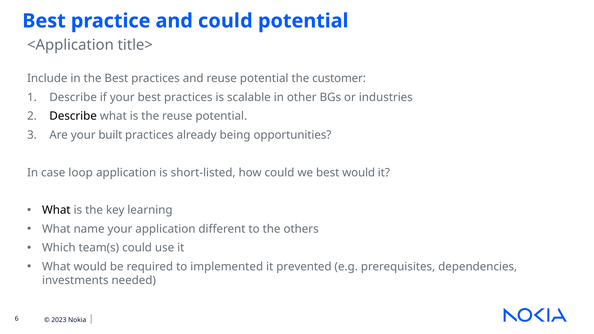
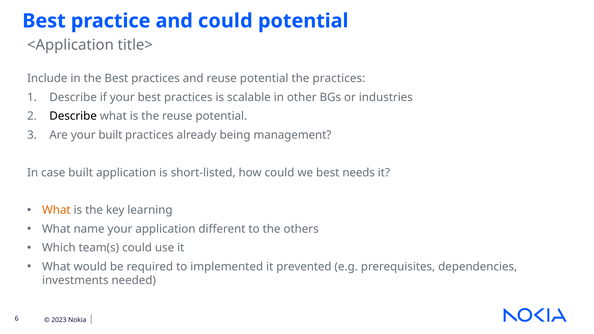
the customer: customer -> practices
opportunities: opportunities -> management
case loop: loop -> built
best would: would -> needs
What at (56, 210) colour: black -> orange
